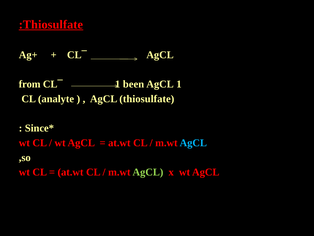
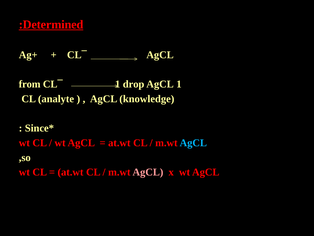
Thiosulfate at (53, 24): Thiosulfate -> Determined
been: been -> drop
AgCL thiosulfate: thiosulfate -> knowledge
AgCL at (148, 172) colour: light green -> pink
